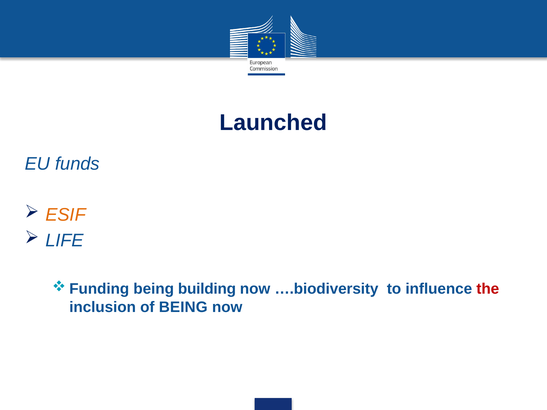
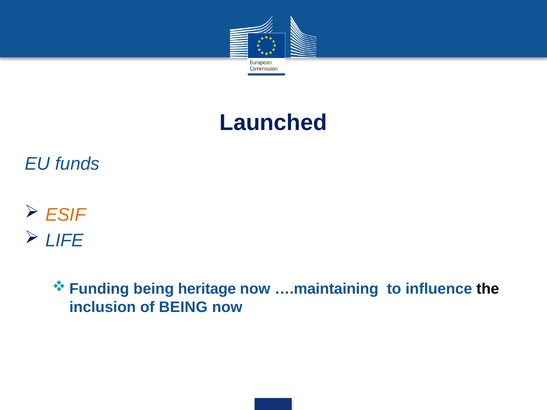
building: building -> heritage
….biodiversity: ….biodiversity -> ….maintaining
the colour: red -> black
